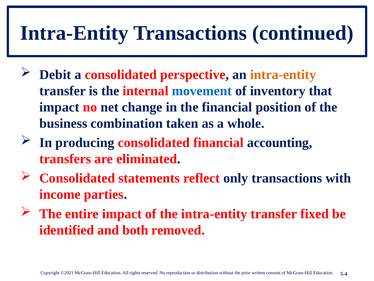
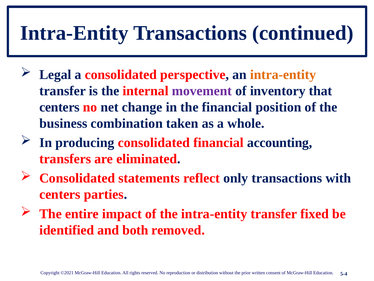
Debit: Debit -> Legal
movement colour: blue -> purple
impact at (59, 107): impact -> centers
income at (60, 194): income -> centers
